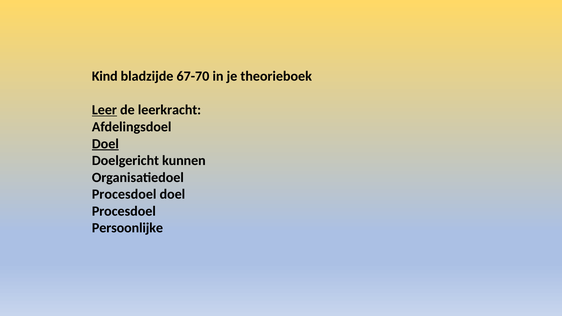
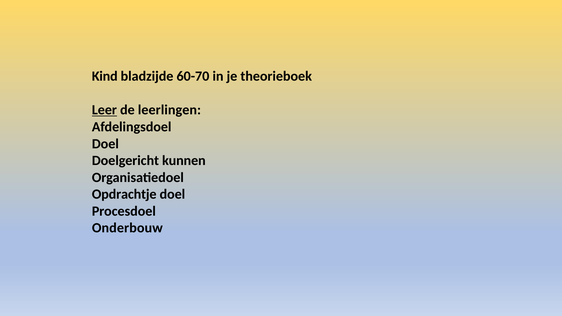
67-70: 67-70 -> 60-70
leerkracht: leerkracht -> leerlingen
Doel at (105, 144) underline: present -> none
Procesdoel at (124, 194): Procesdoel -> Opdrachtje
Persoonlijke: Persoonlijke -> Onderbouw
